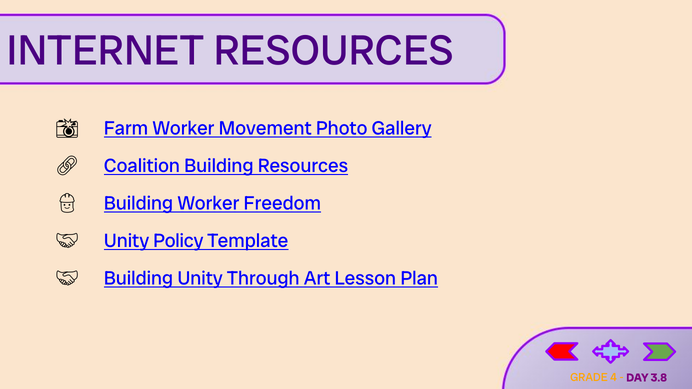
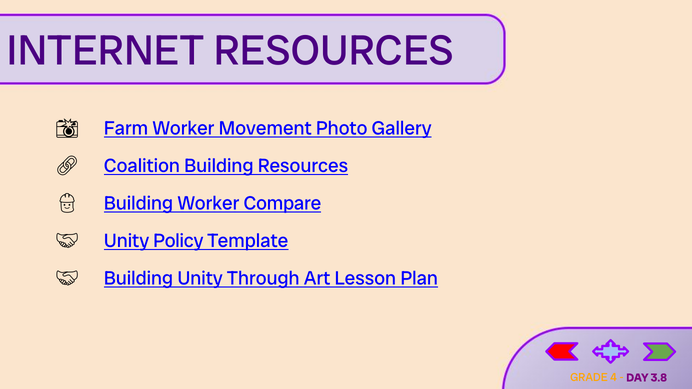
Freedom: Freedom -> Compare
